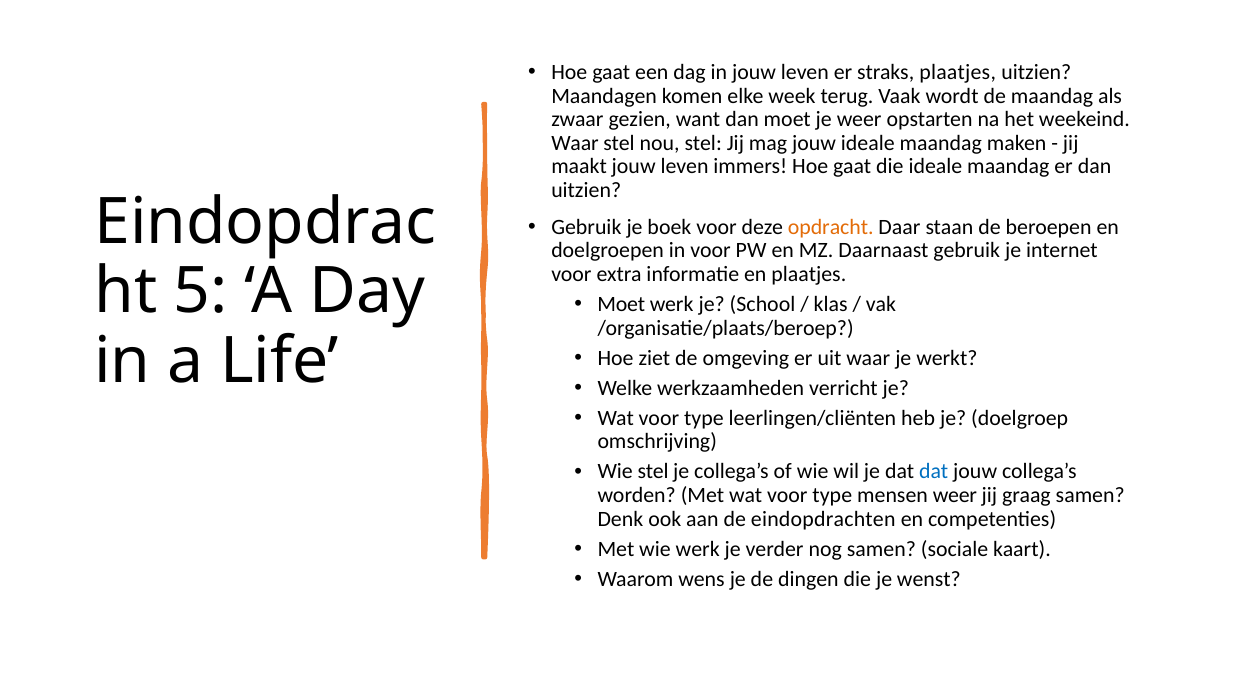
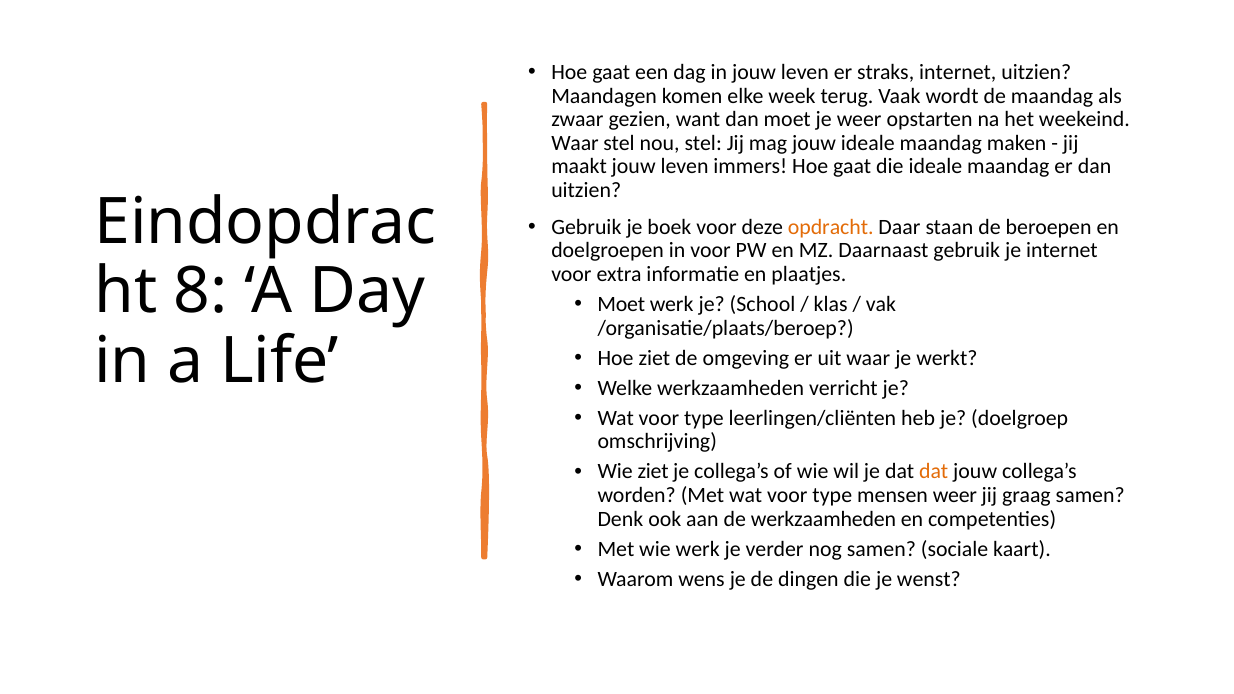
straks plaatjes: plaatjes -> internet
5: 5 -> 8
Wie stel: stel -> ziet
dat at (934, 472) colour: blue -> orange
de eindopdrachten: eindopdrachten -> werkzaamheden
